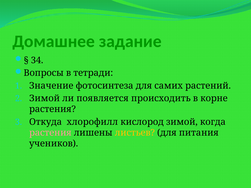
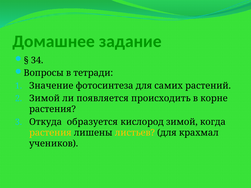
хлорофилл: хлорофилл -> образуется
растения at (50, 133) colour: pink -> yellow
питания: питания -> крахмал
